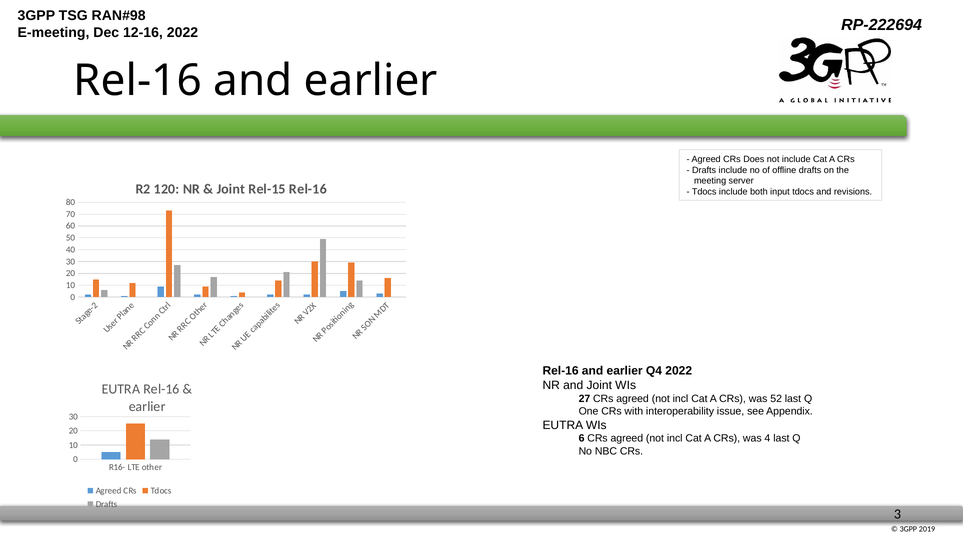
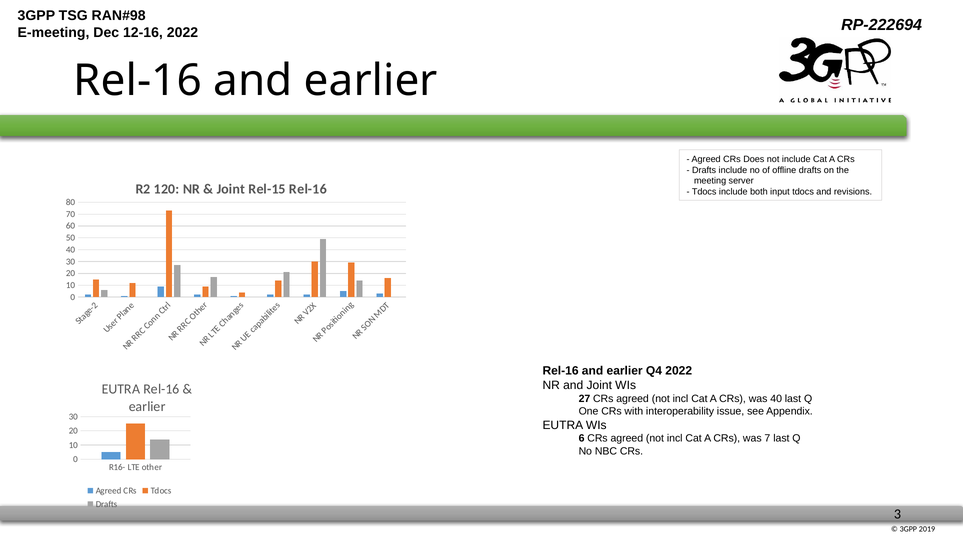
was 52: 52 -> 40
4: 4 -> 7
